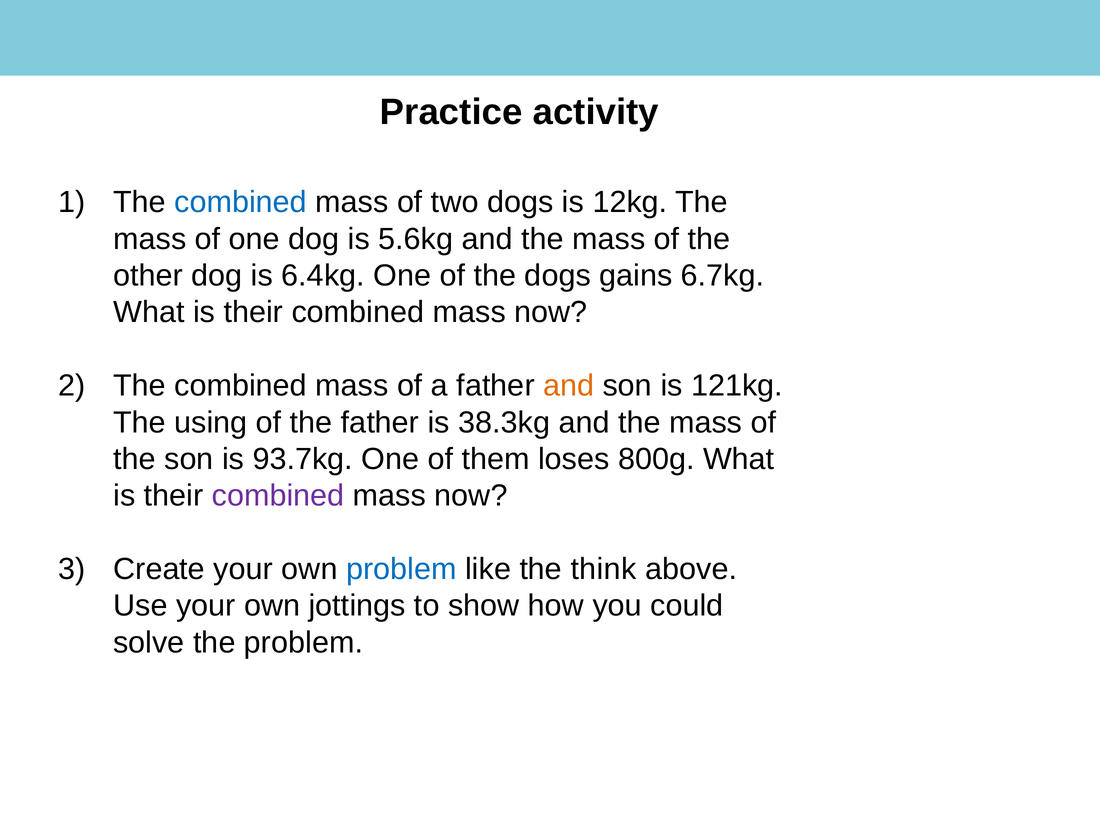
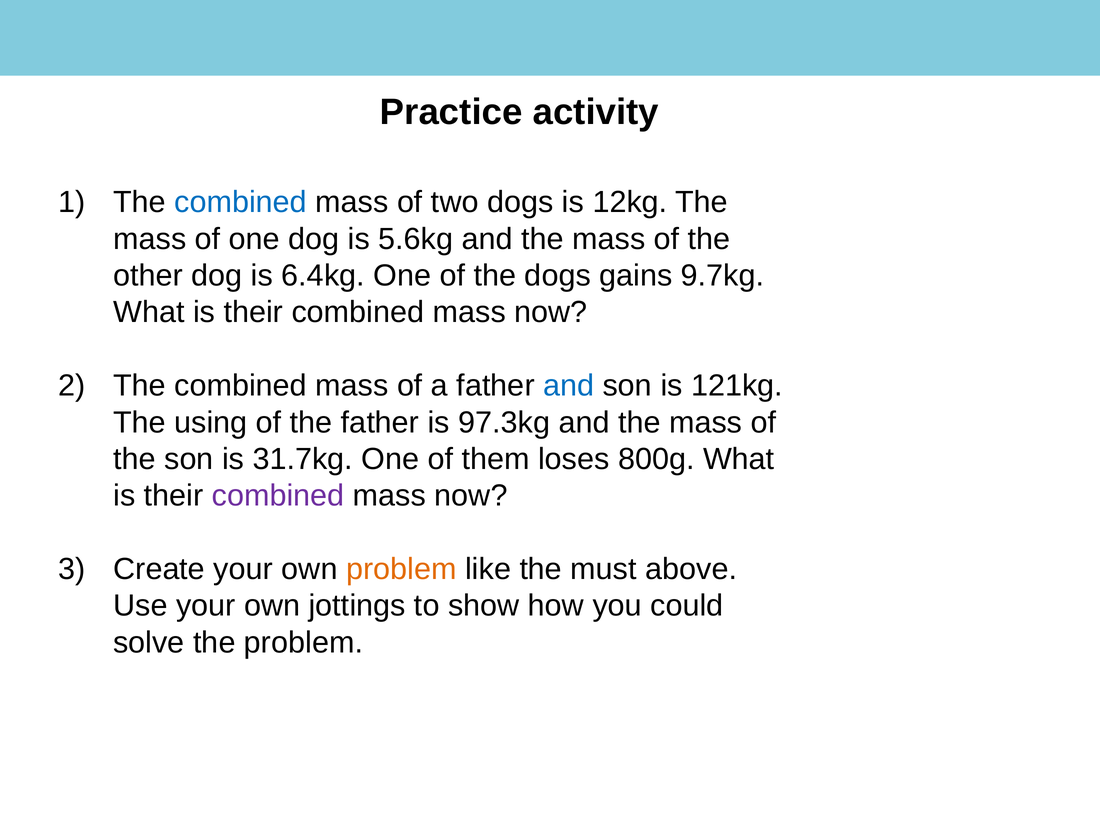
6.7kg: 6.7kg -> 9.7kg
and at (569, 386) colour: orange -> blue
38.3kg: 38.3kg -> 97.3kg
93.7kg: 93.7kg -> 31.7kg
problem at (401, 569) colour: blue -> orange
think: think -> must
